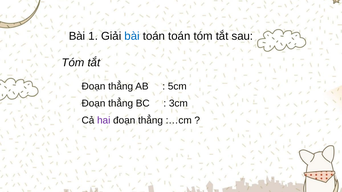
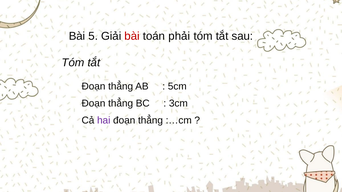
1: 1 -> 5
bài at (132, 36) colour: blue -> red
toán toán: toán -> phải
